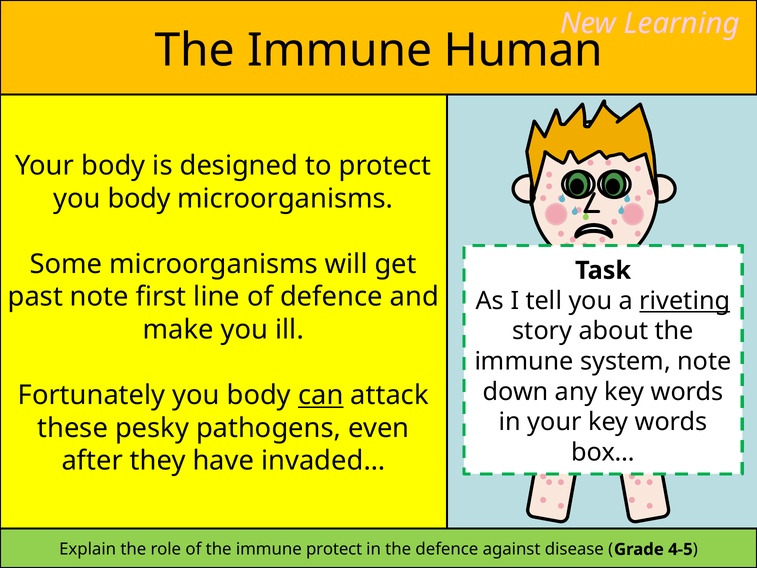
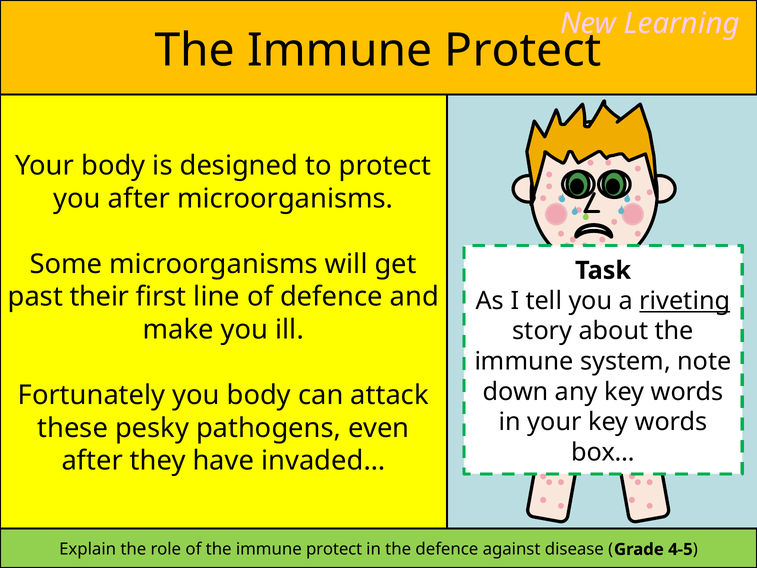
Human at (523, 51): Human -> Protect
body at (139, 198): body -> after
past note: note -> their
can underline: present -> none
